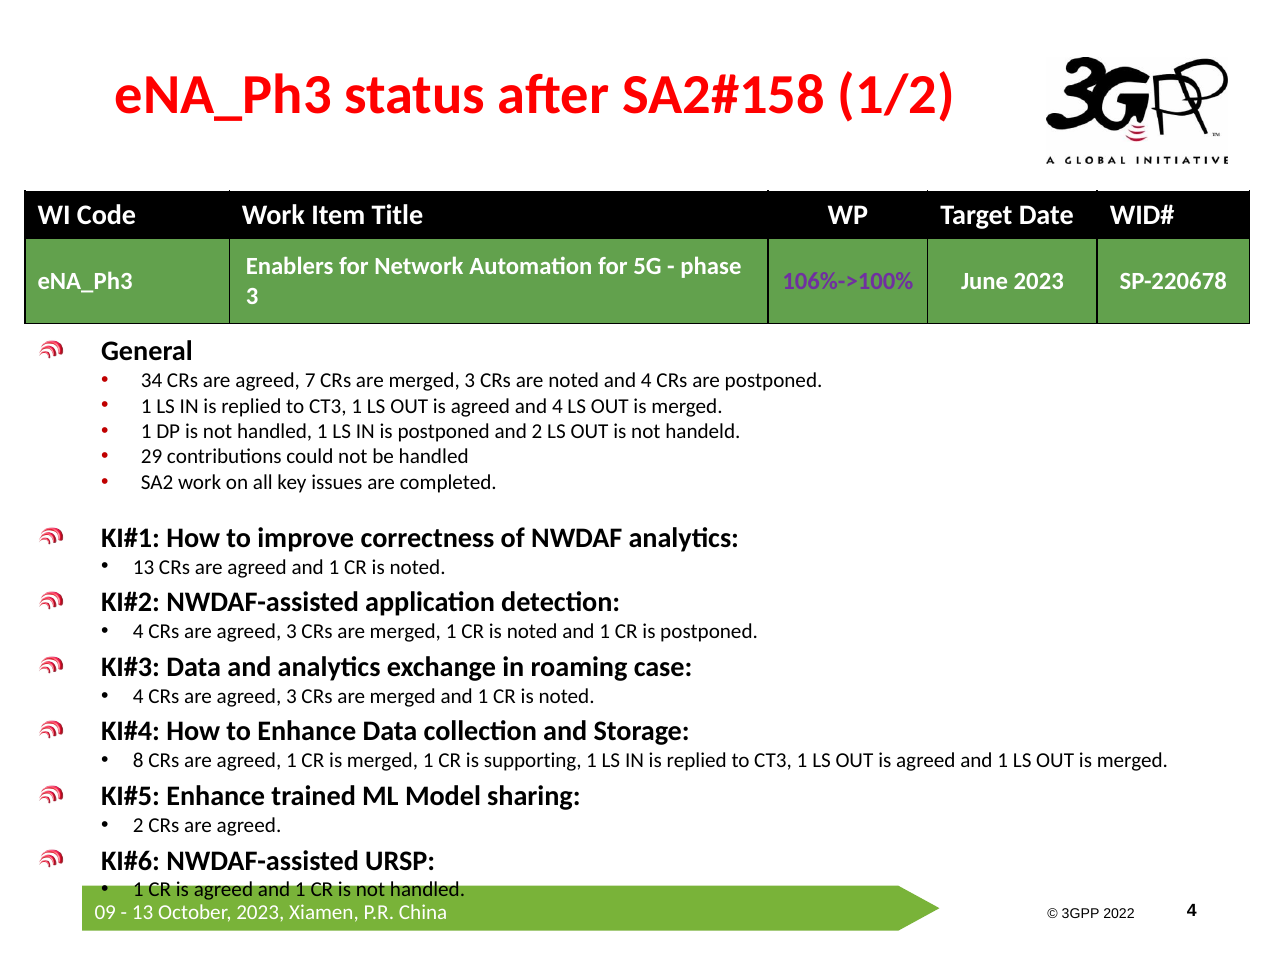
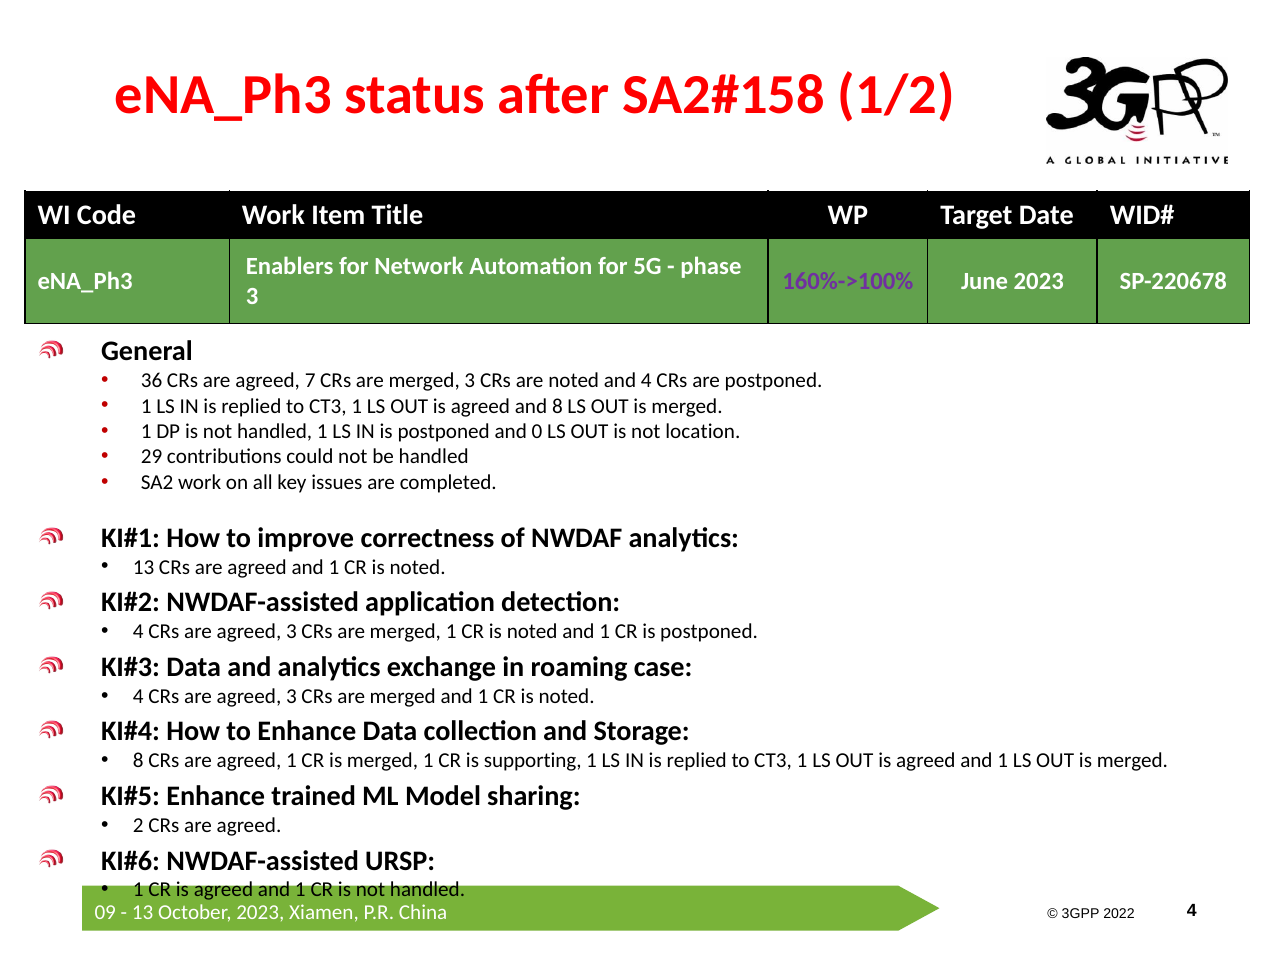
106%->100%: 106%->100% -> 160%->100%
34: 34 -> 36
agreed and 4: 4 -> 8
and 2: 2 -> 0
handeld: handeld -> location
